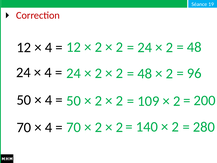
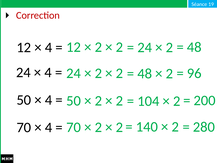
109: 109 -> 104
